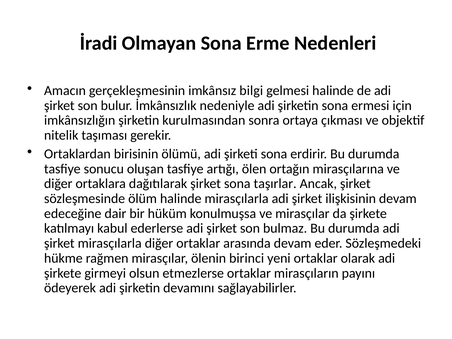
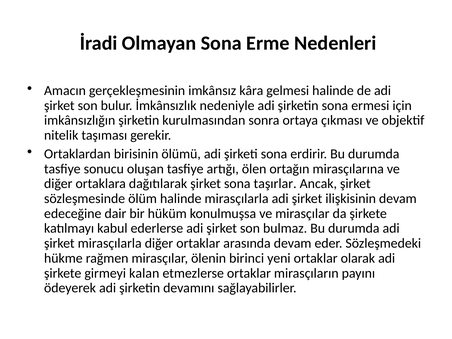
bilgi: bilgi -> kâra
olsun: olsun -> kalan
